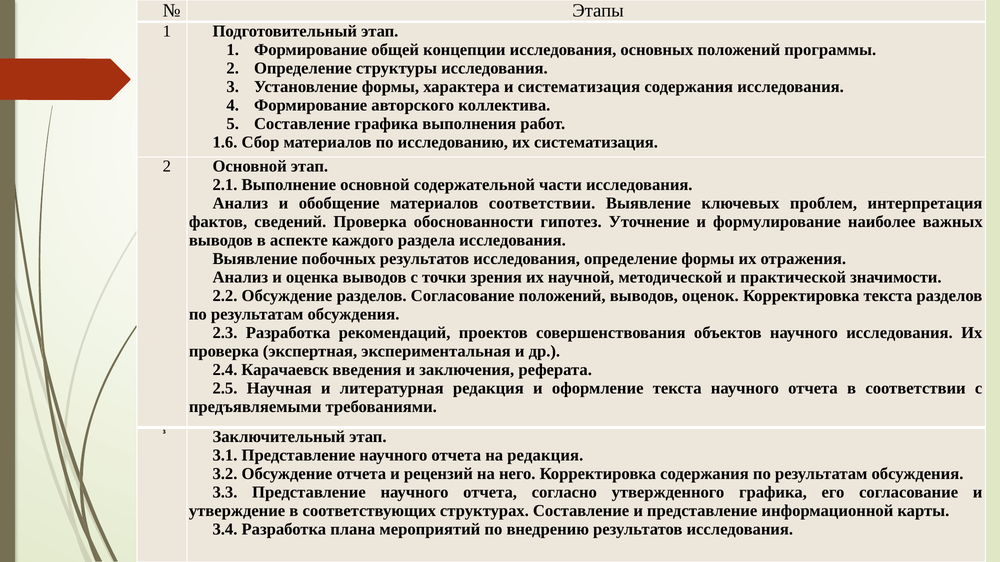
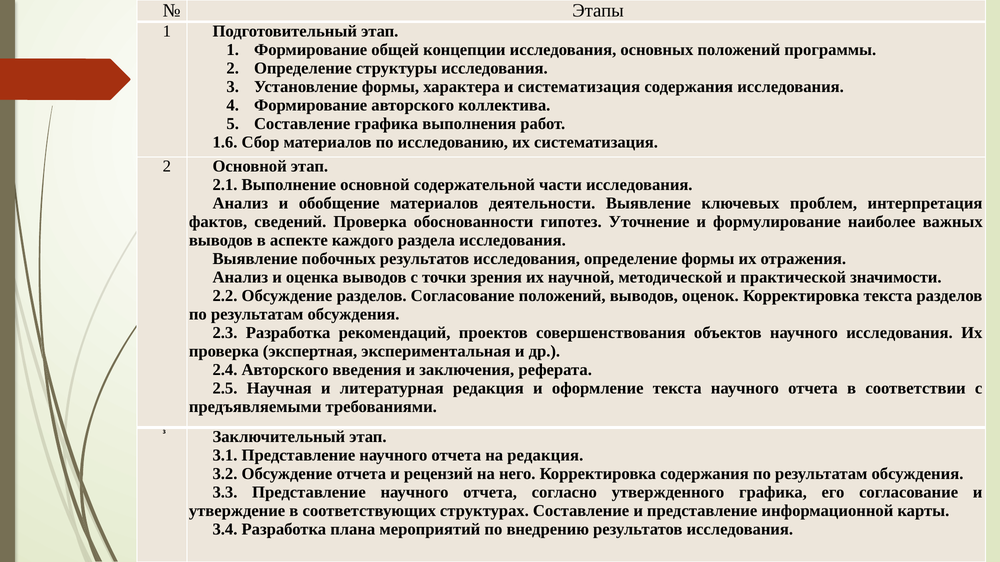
материалов соответствии: соответствии -> деятельности
2.4 Карачаевск: Карачаевск -> Авторского
